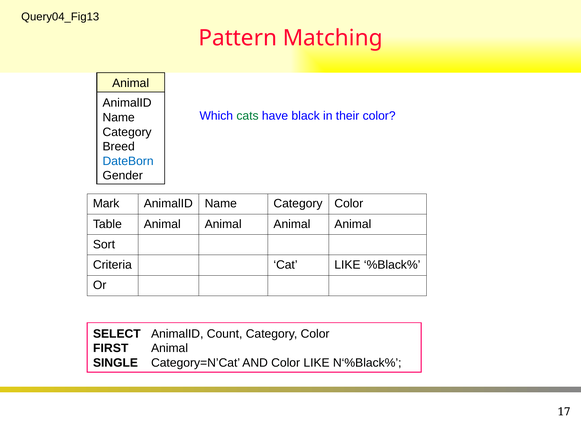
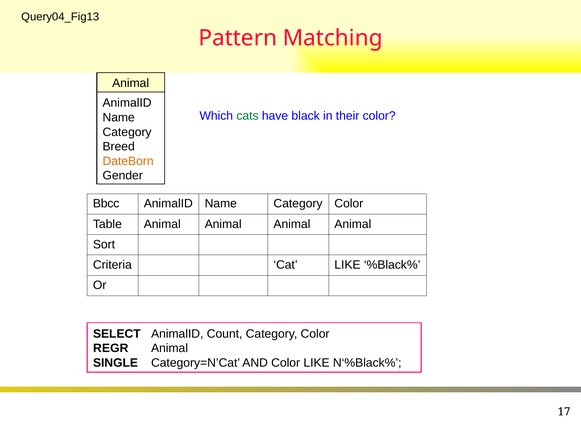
DateBorn colour: blue -> orange
Mark: Mark -> Bbcc
FIRST: FIRST -> REGR
